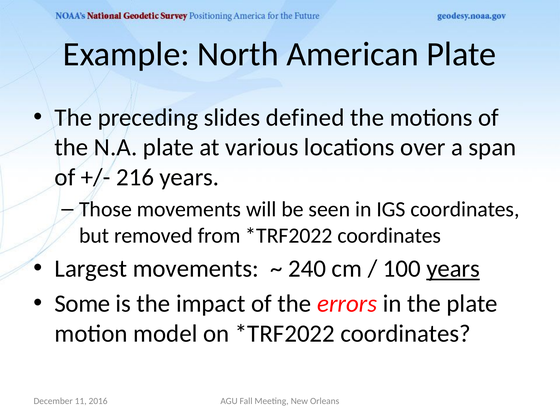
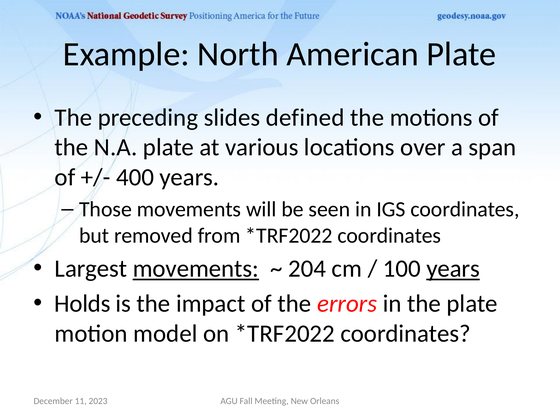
216: 216 -> 400
movements at (196, 269) underline: none -> present
240: 240 -> 204
Some: Some -> Holds
2016: 2016 -> 2023
